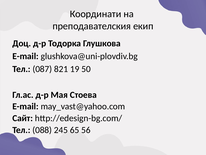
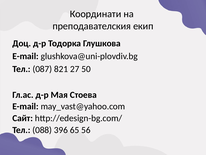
19: 19 -> 27
245: 245 -> 396
